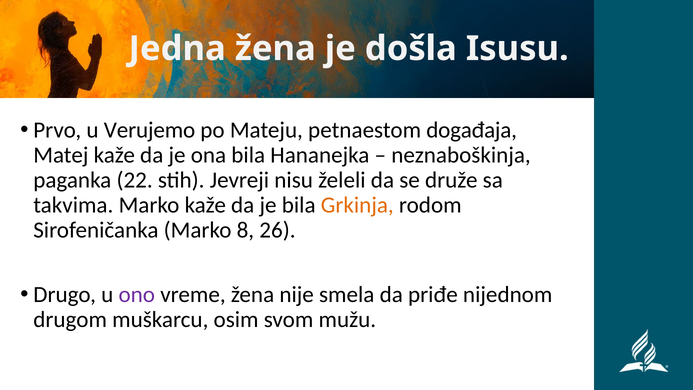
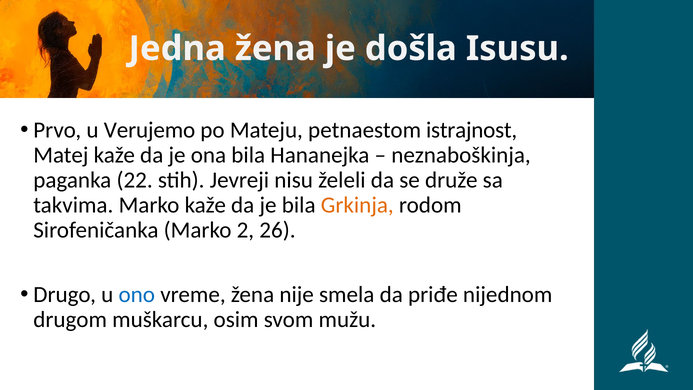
događaja: događaja -> istrajnost
8: 8 -> 2
ono colour: purple -> blue
